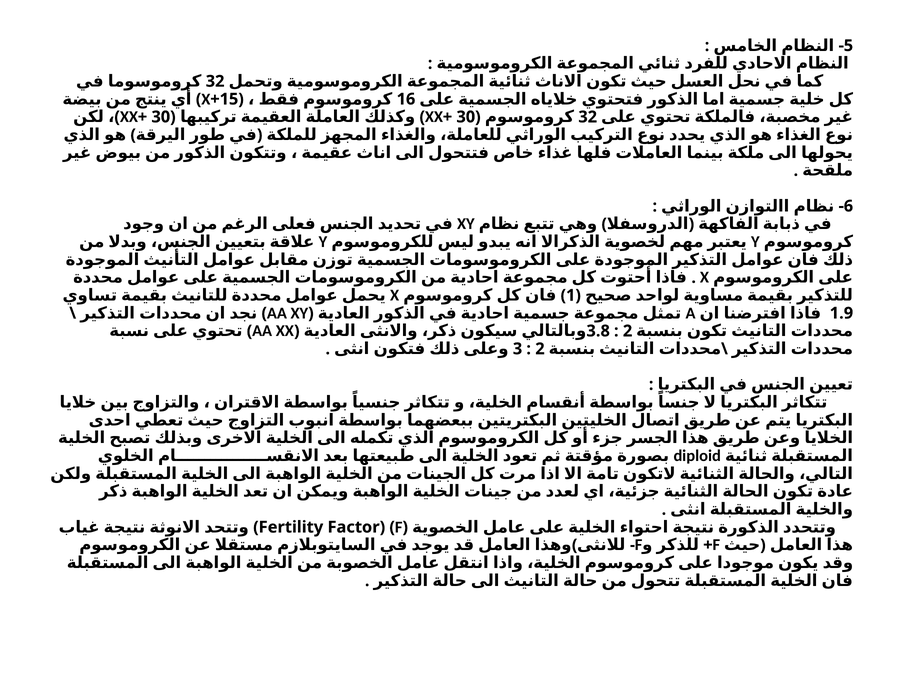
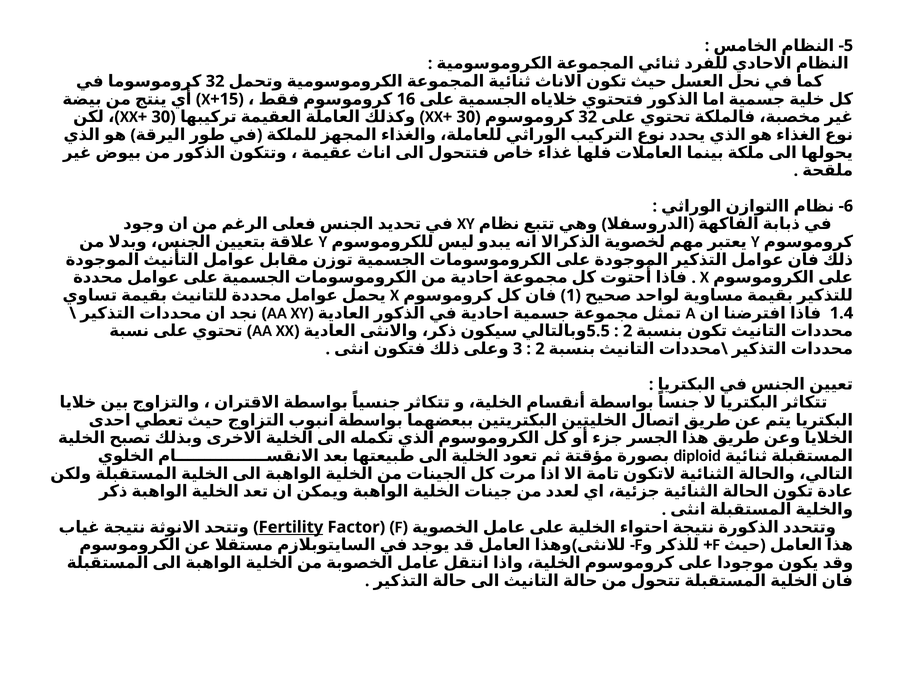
1.9: 1.9 -> 1.4
3.8: 3.8 -> 5.5
Fertility underline: none -> present
